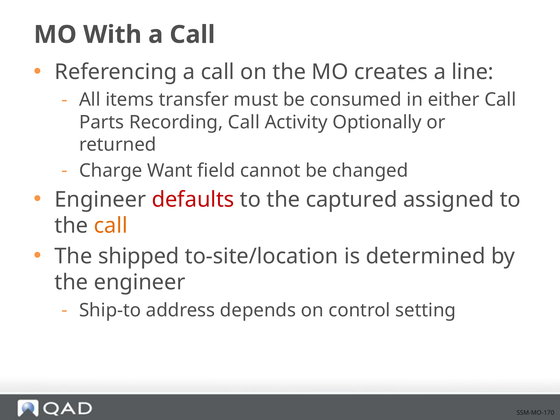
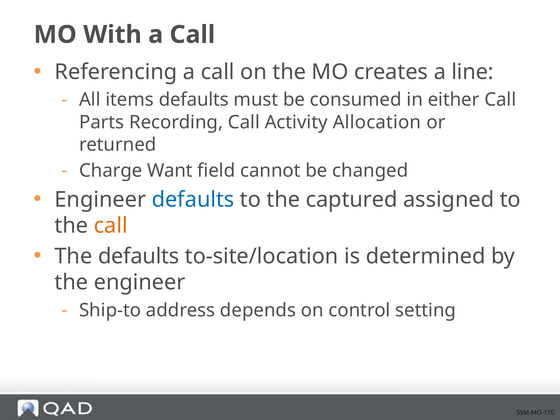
items transfer: transfer -> defaults
Optionally: Optionally -> Allocation
defaults at (193, 200) colour: red -> blue
The shipped: shipped -> defaults
